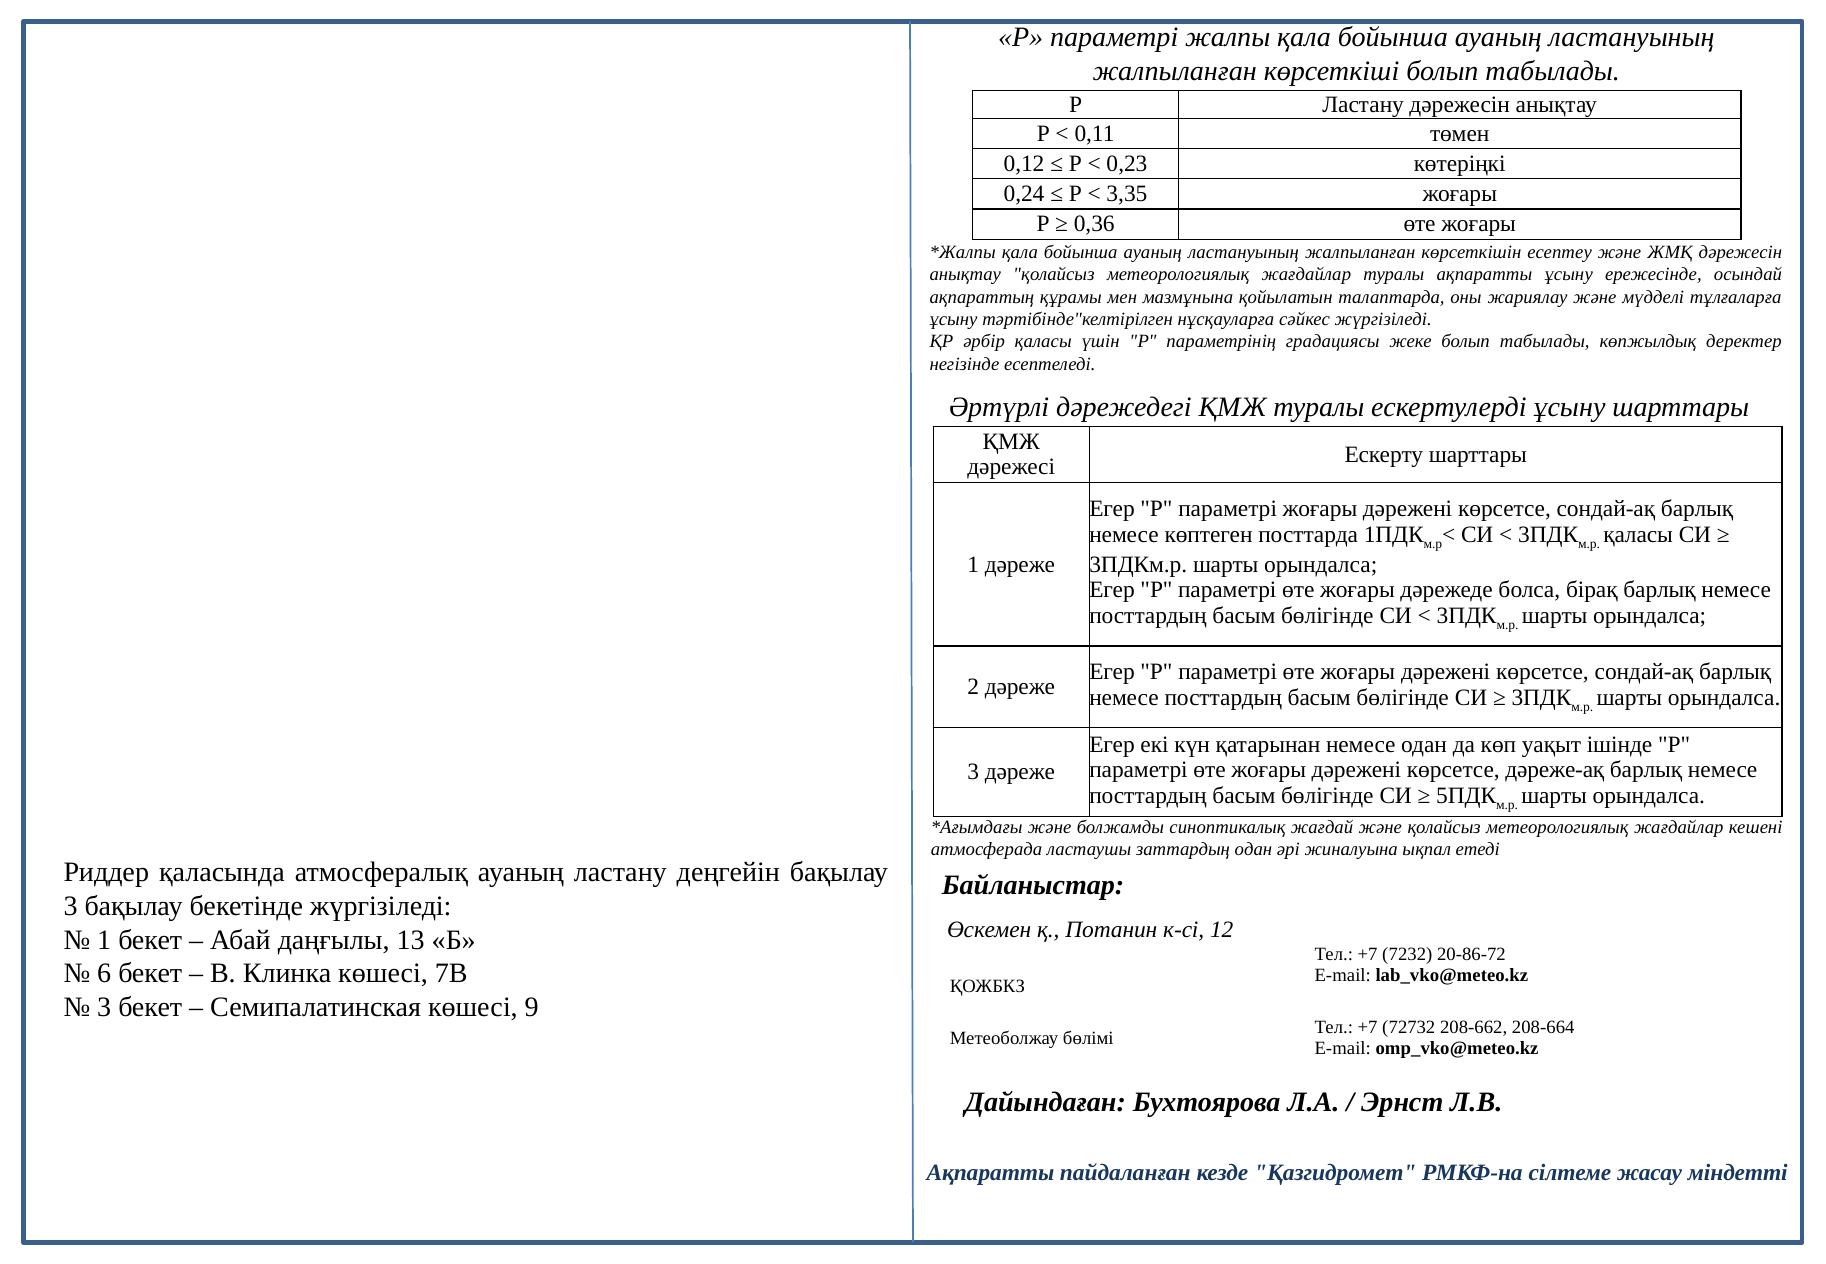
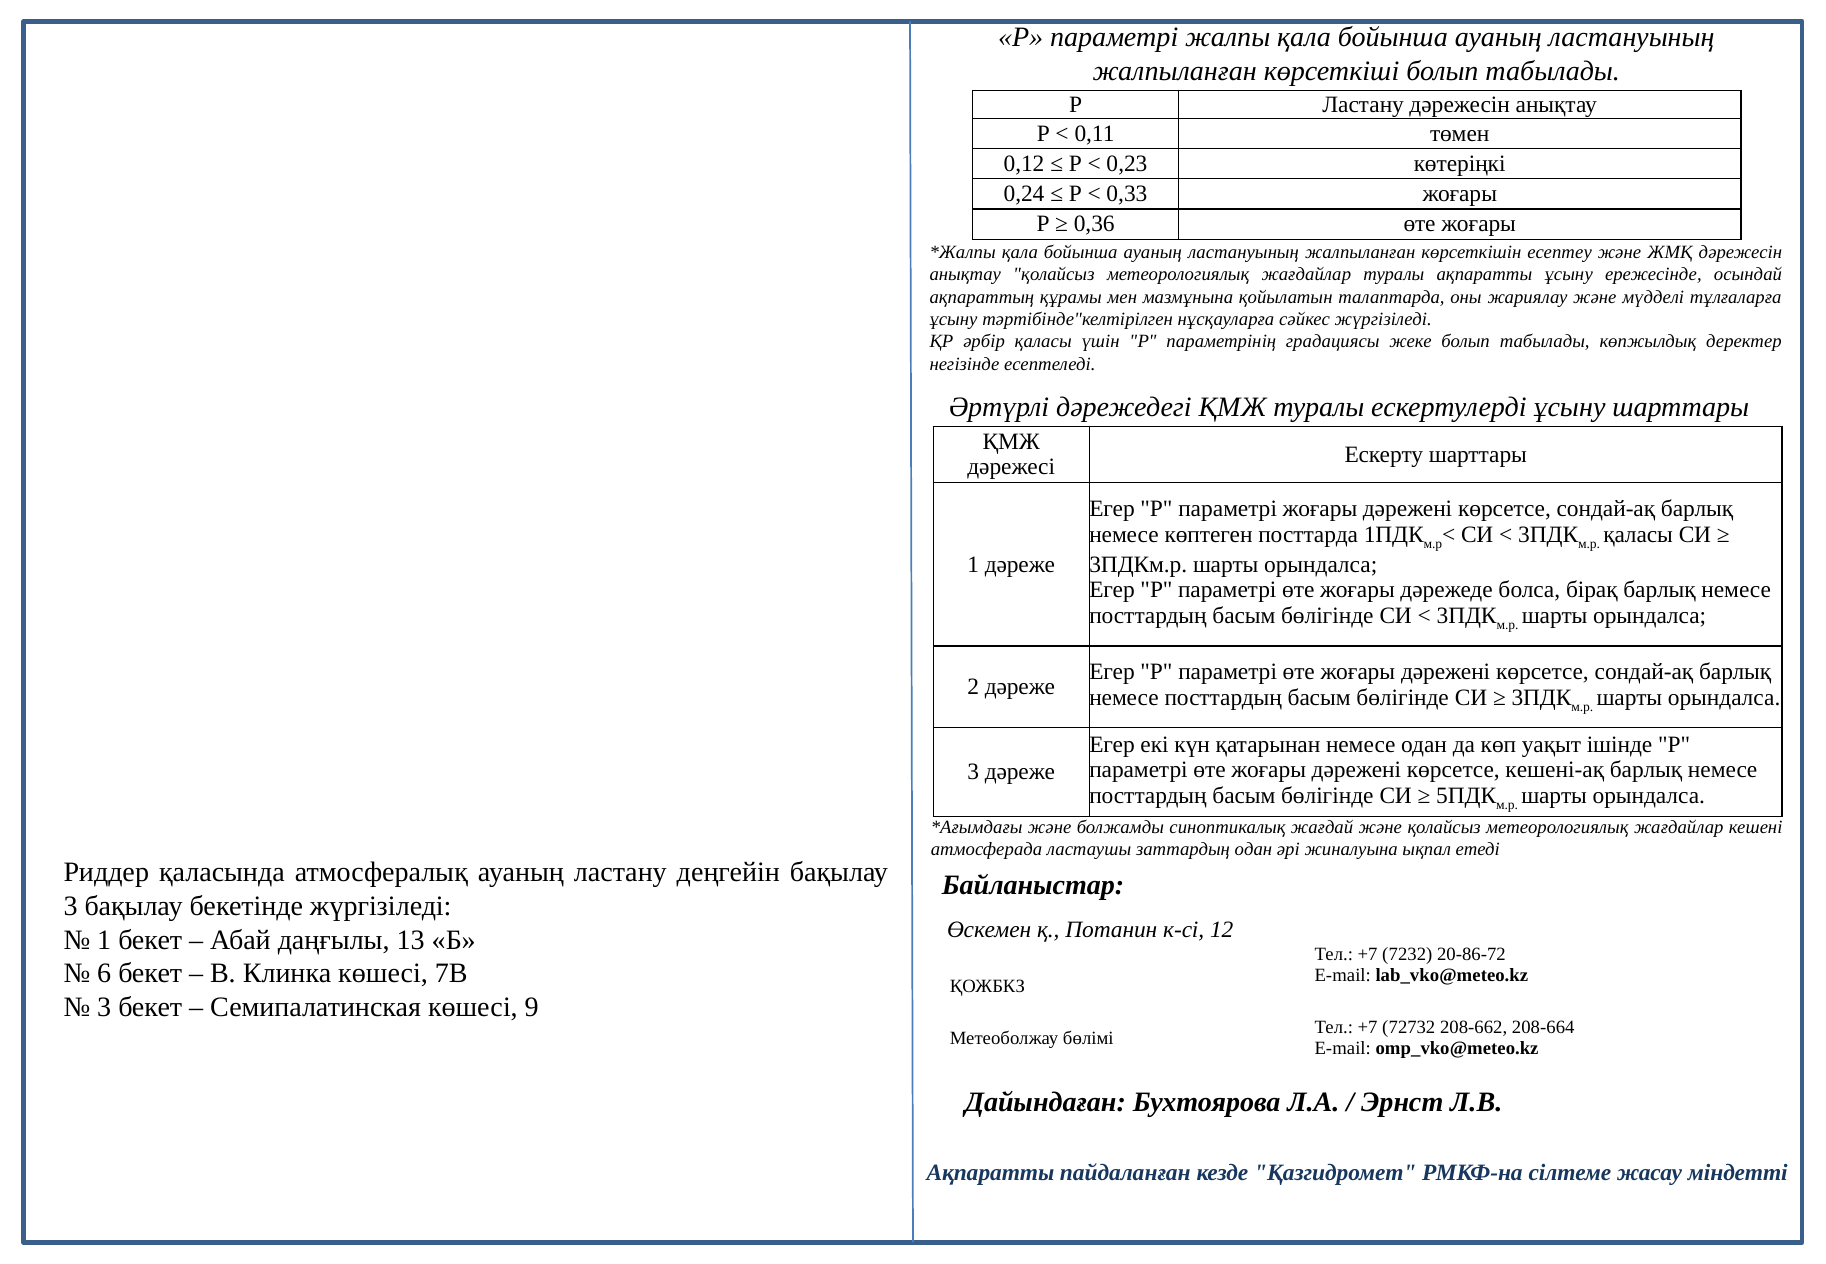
3,35: 3,35 -> 0,33
дәреже-ақ: дәреже-ақ -> кешені-ақ
